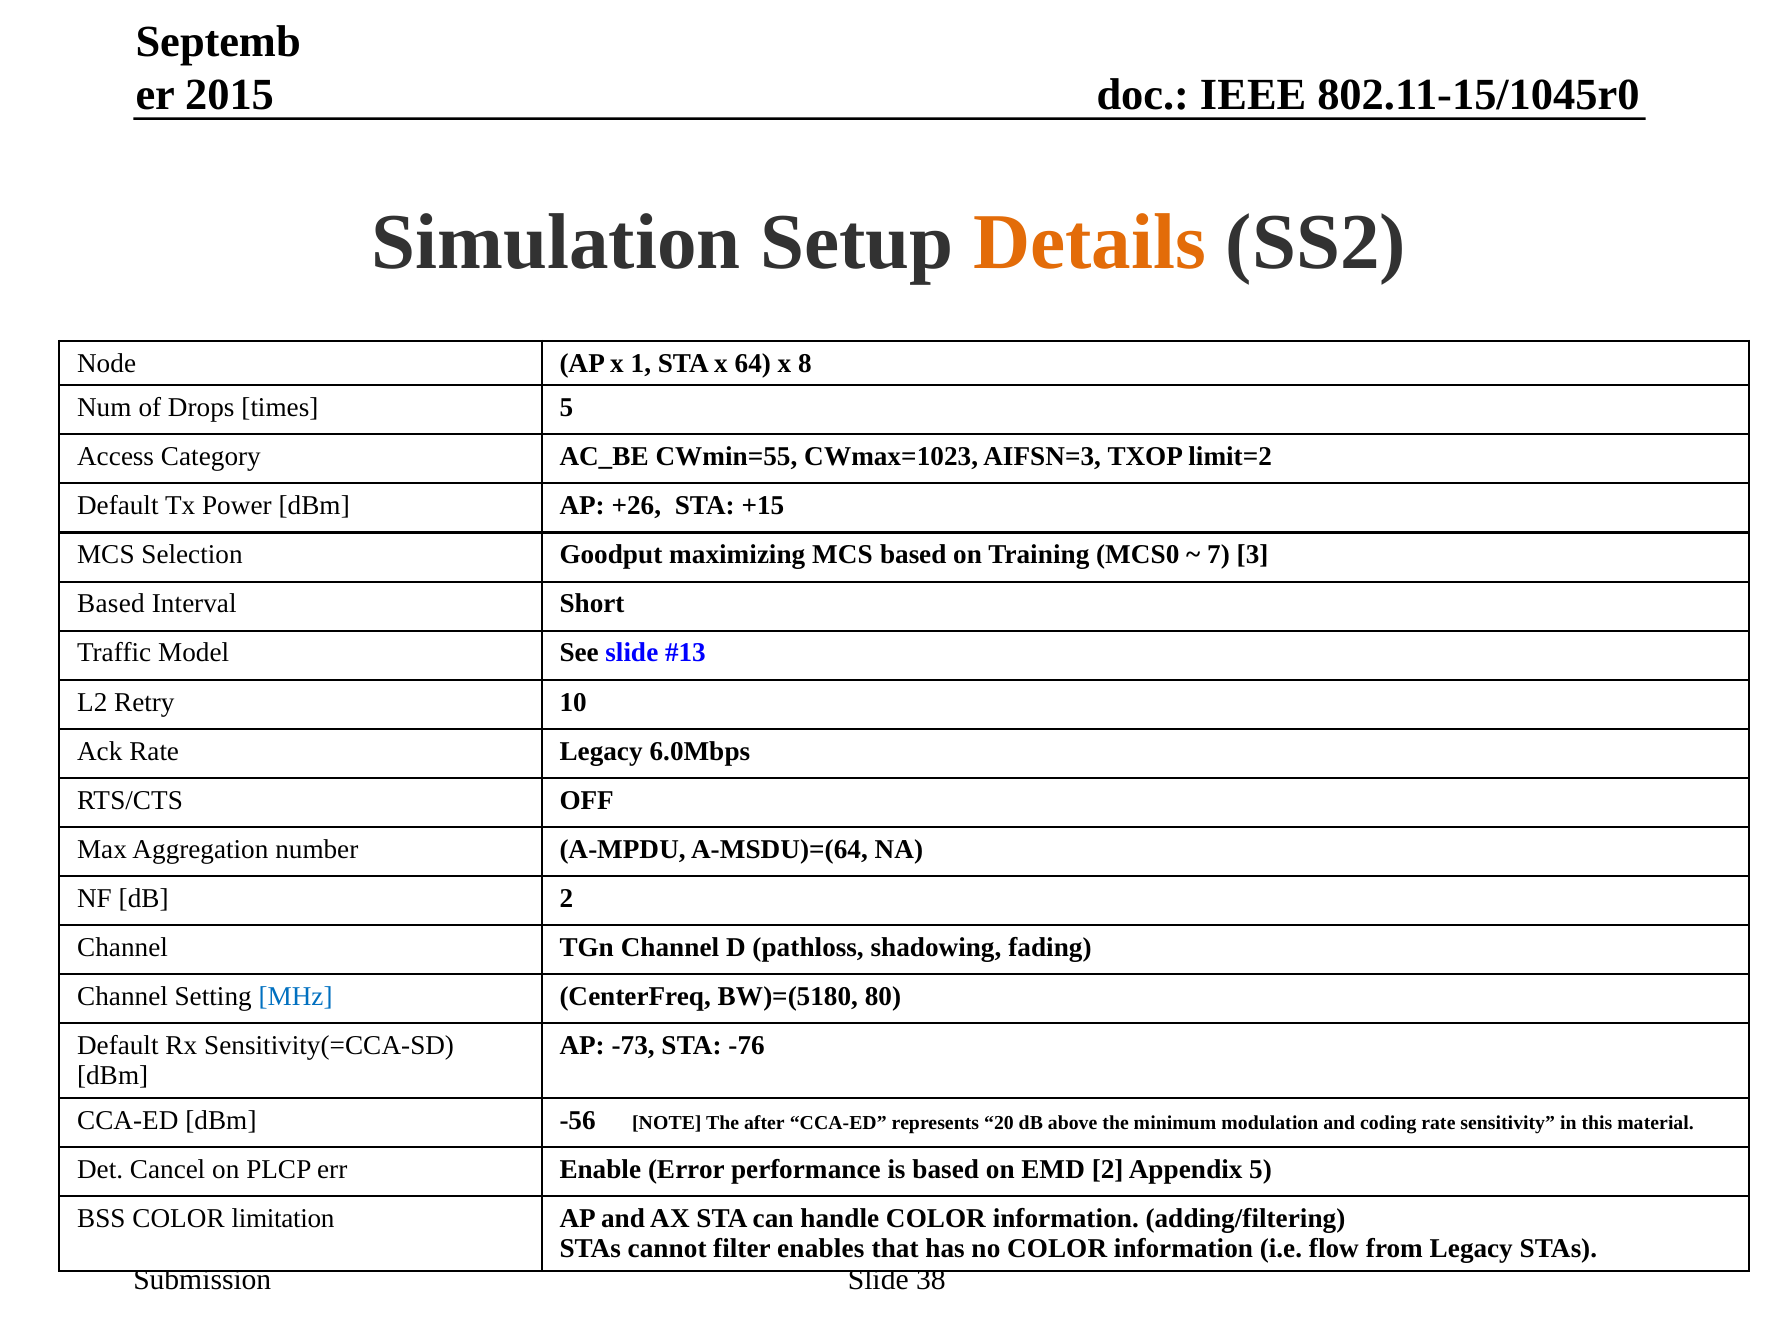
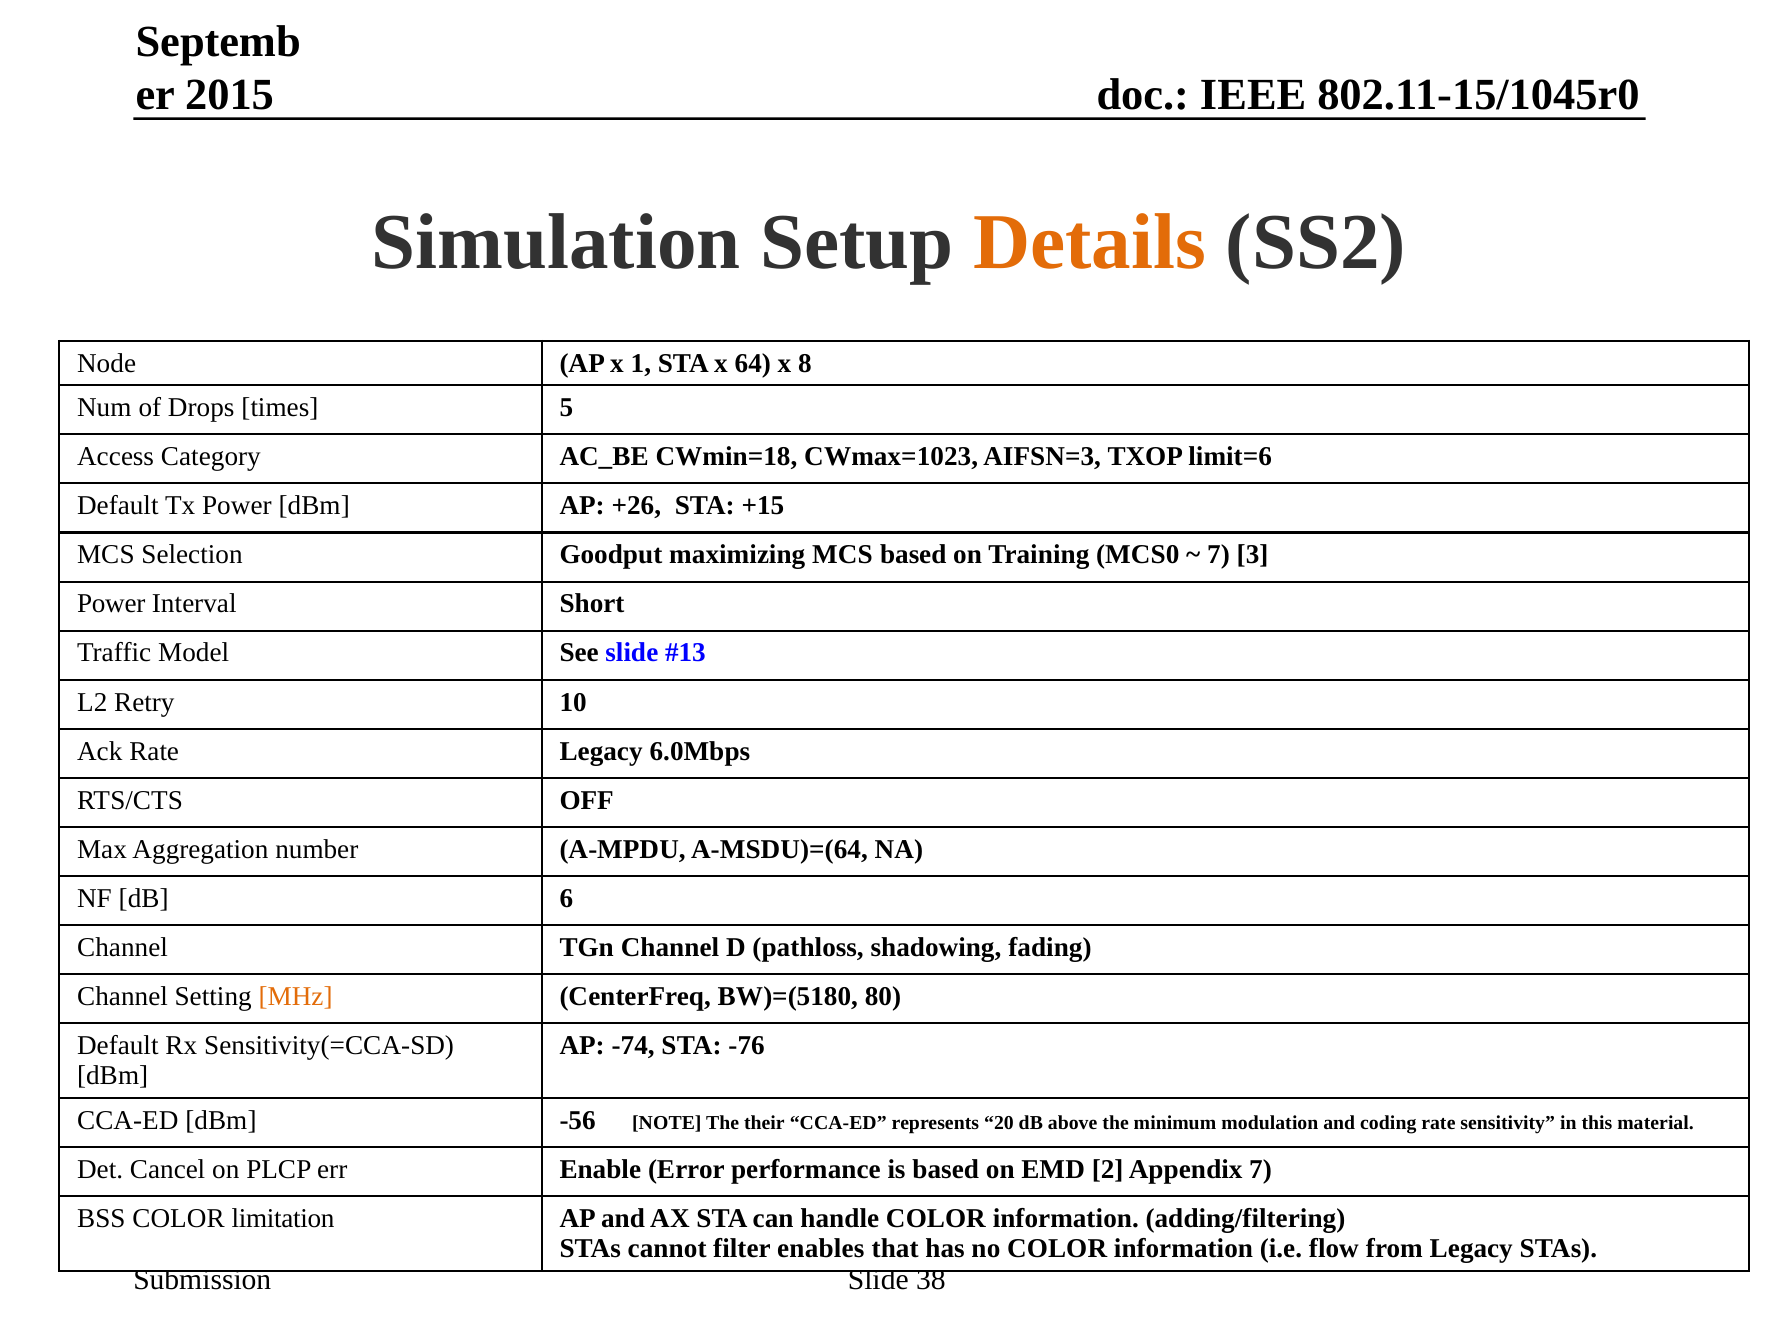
CWmin=55: CWmin=55 -> CWmin=18
limit=2: limit=2 -> limit=6
Based at (111, 604): Based -> Power
dB 2: 2 -> 6
MHz colour: blue -> orange
-73: -73 -> -74
after: after -> their
Appendix 5: 5 -> 7
